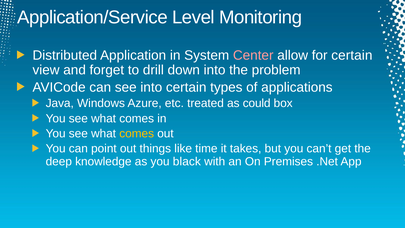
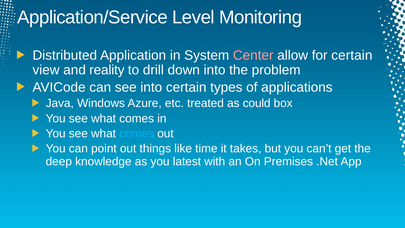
forget: forget -> reality
comes at (137, 134) colour: yellow -> light blue
black: black -> latest
